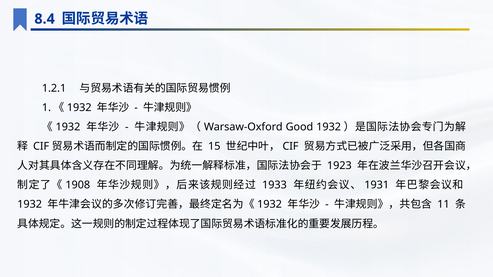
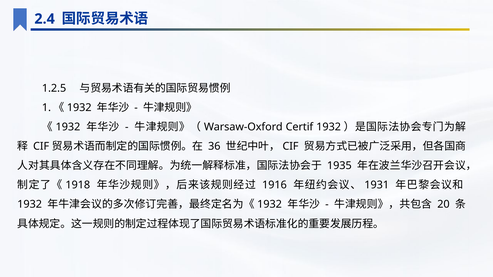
8.4: 8.4 -> 2.4
1.2.1: 1.2.1 -> 1.2.5
Good: Good -> Certif
15: 15 -> 36
1923: 1923 -> 1935
1908: 1908 -> 1918
1933: 1933 -> 1916
11: 11 -> 20
